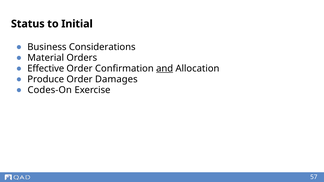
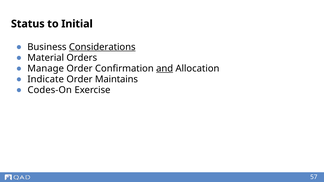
Considerations underline: none -> present
Effective: Effective -> Manage
Produce: Produce -> Indicate
Damages: Damages -> Maintains
